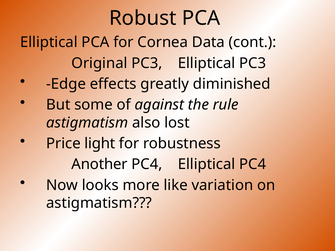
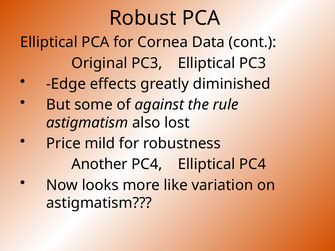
light: light -> mild
